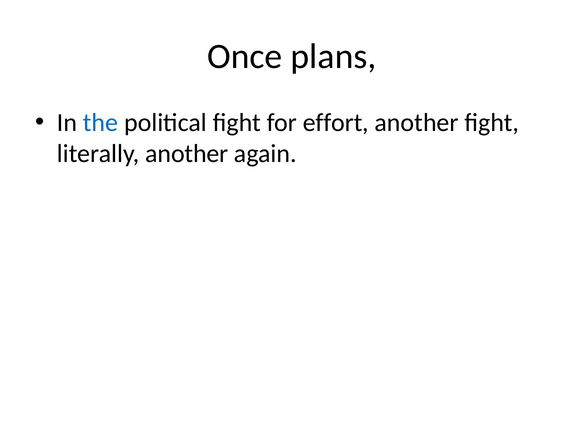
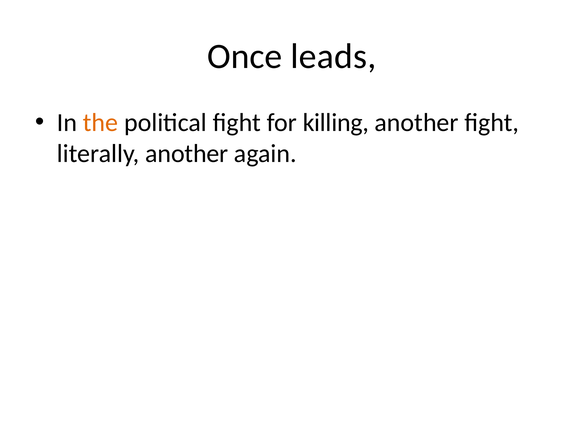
plans: plans -> leads
the colour: blue -> orange
effort: effort -> killing
